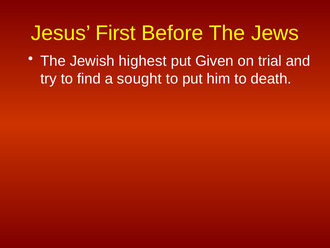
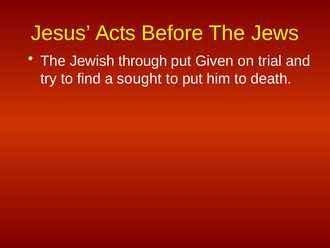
First: First -> Acts
highest: highest -> through
